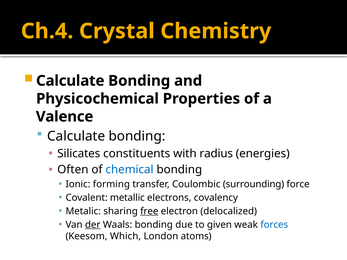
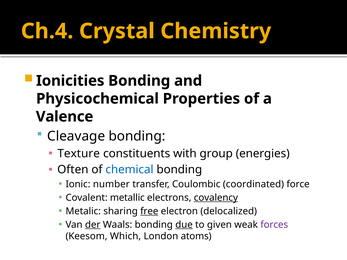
Calculate at (70, 81): Calculate -> Ionicities
Calculate at (76, 136): Calculate -> Cleavage
Silicates: Silicates -> Texture
radius: radius -> group
forming: forming -> number
surrounding: surrounding -> coordinated
covalency underline: none -> present
due underline: none -> present
forces colour: blue -> purple
